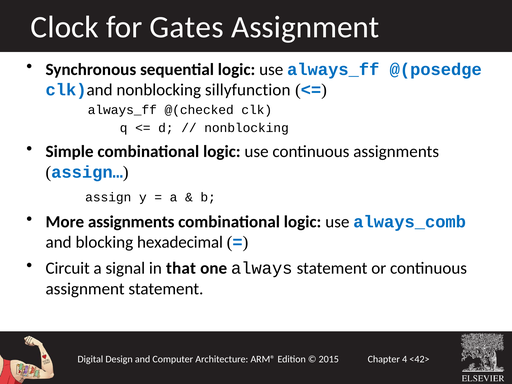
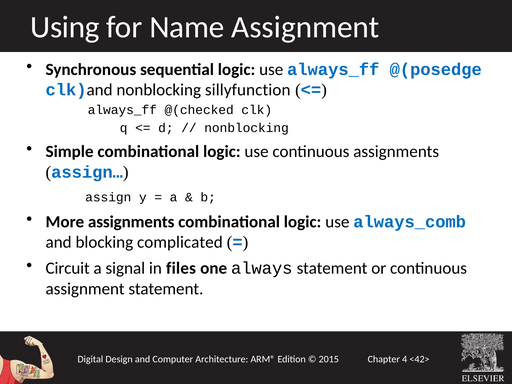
Clock: Clock -> Using
Gates: Gates -> Name
hexadecimal: hexadecimal -> complicated
that: that -> files
